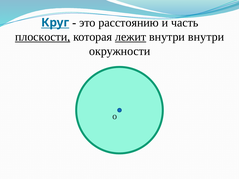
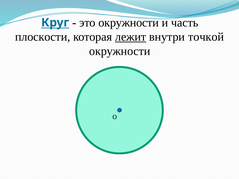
это расстоянию: расстоянию -> окружности
плоскости underline: present -> none
внутри внутри: внутри -> точкой
